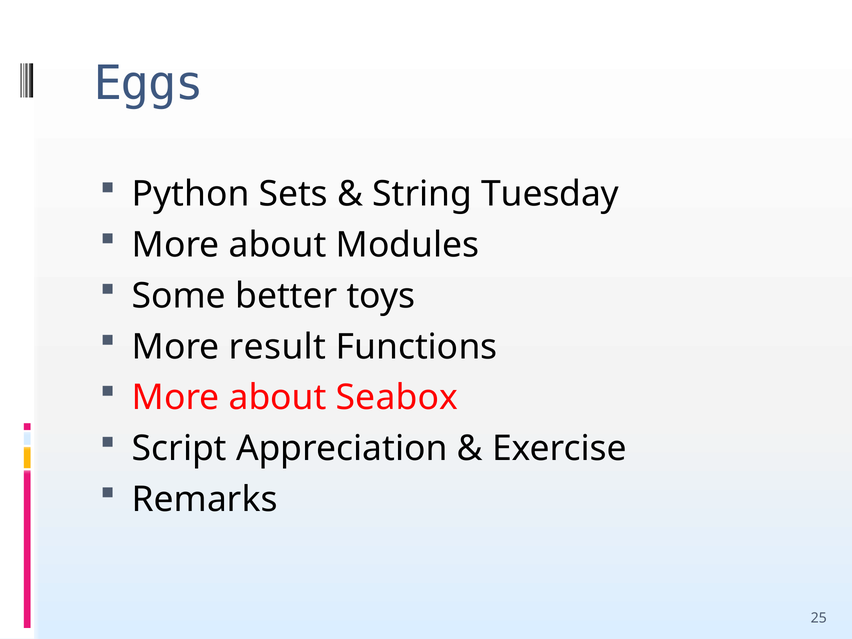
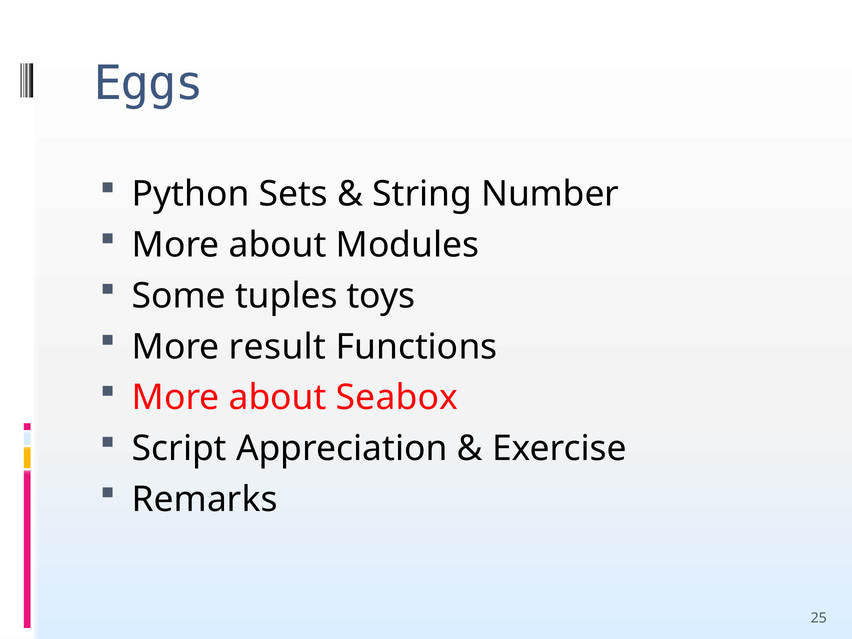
Tuesday: Tuesday -> Number
better: better -> tuples
